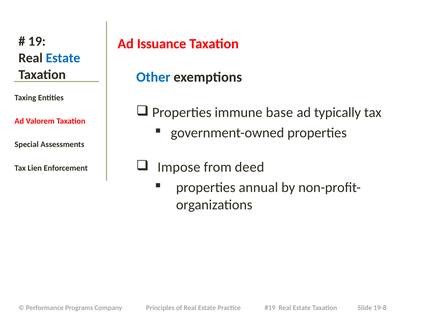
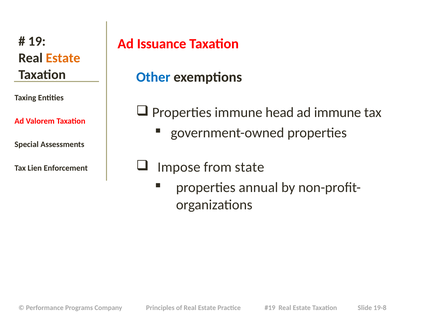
Estate at (63, 58) colour: blue -> orange
base: base -> head
ad typically: typically -> immune
deed: deed -> state
